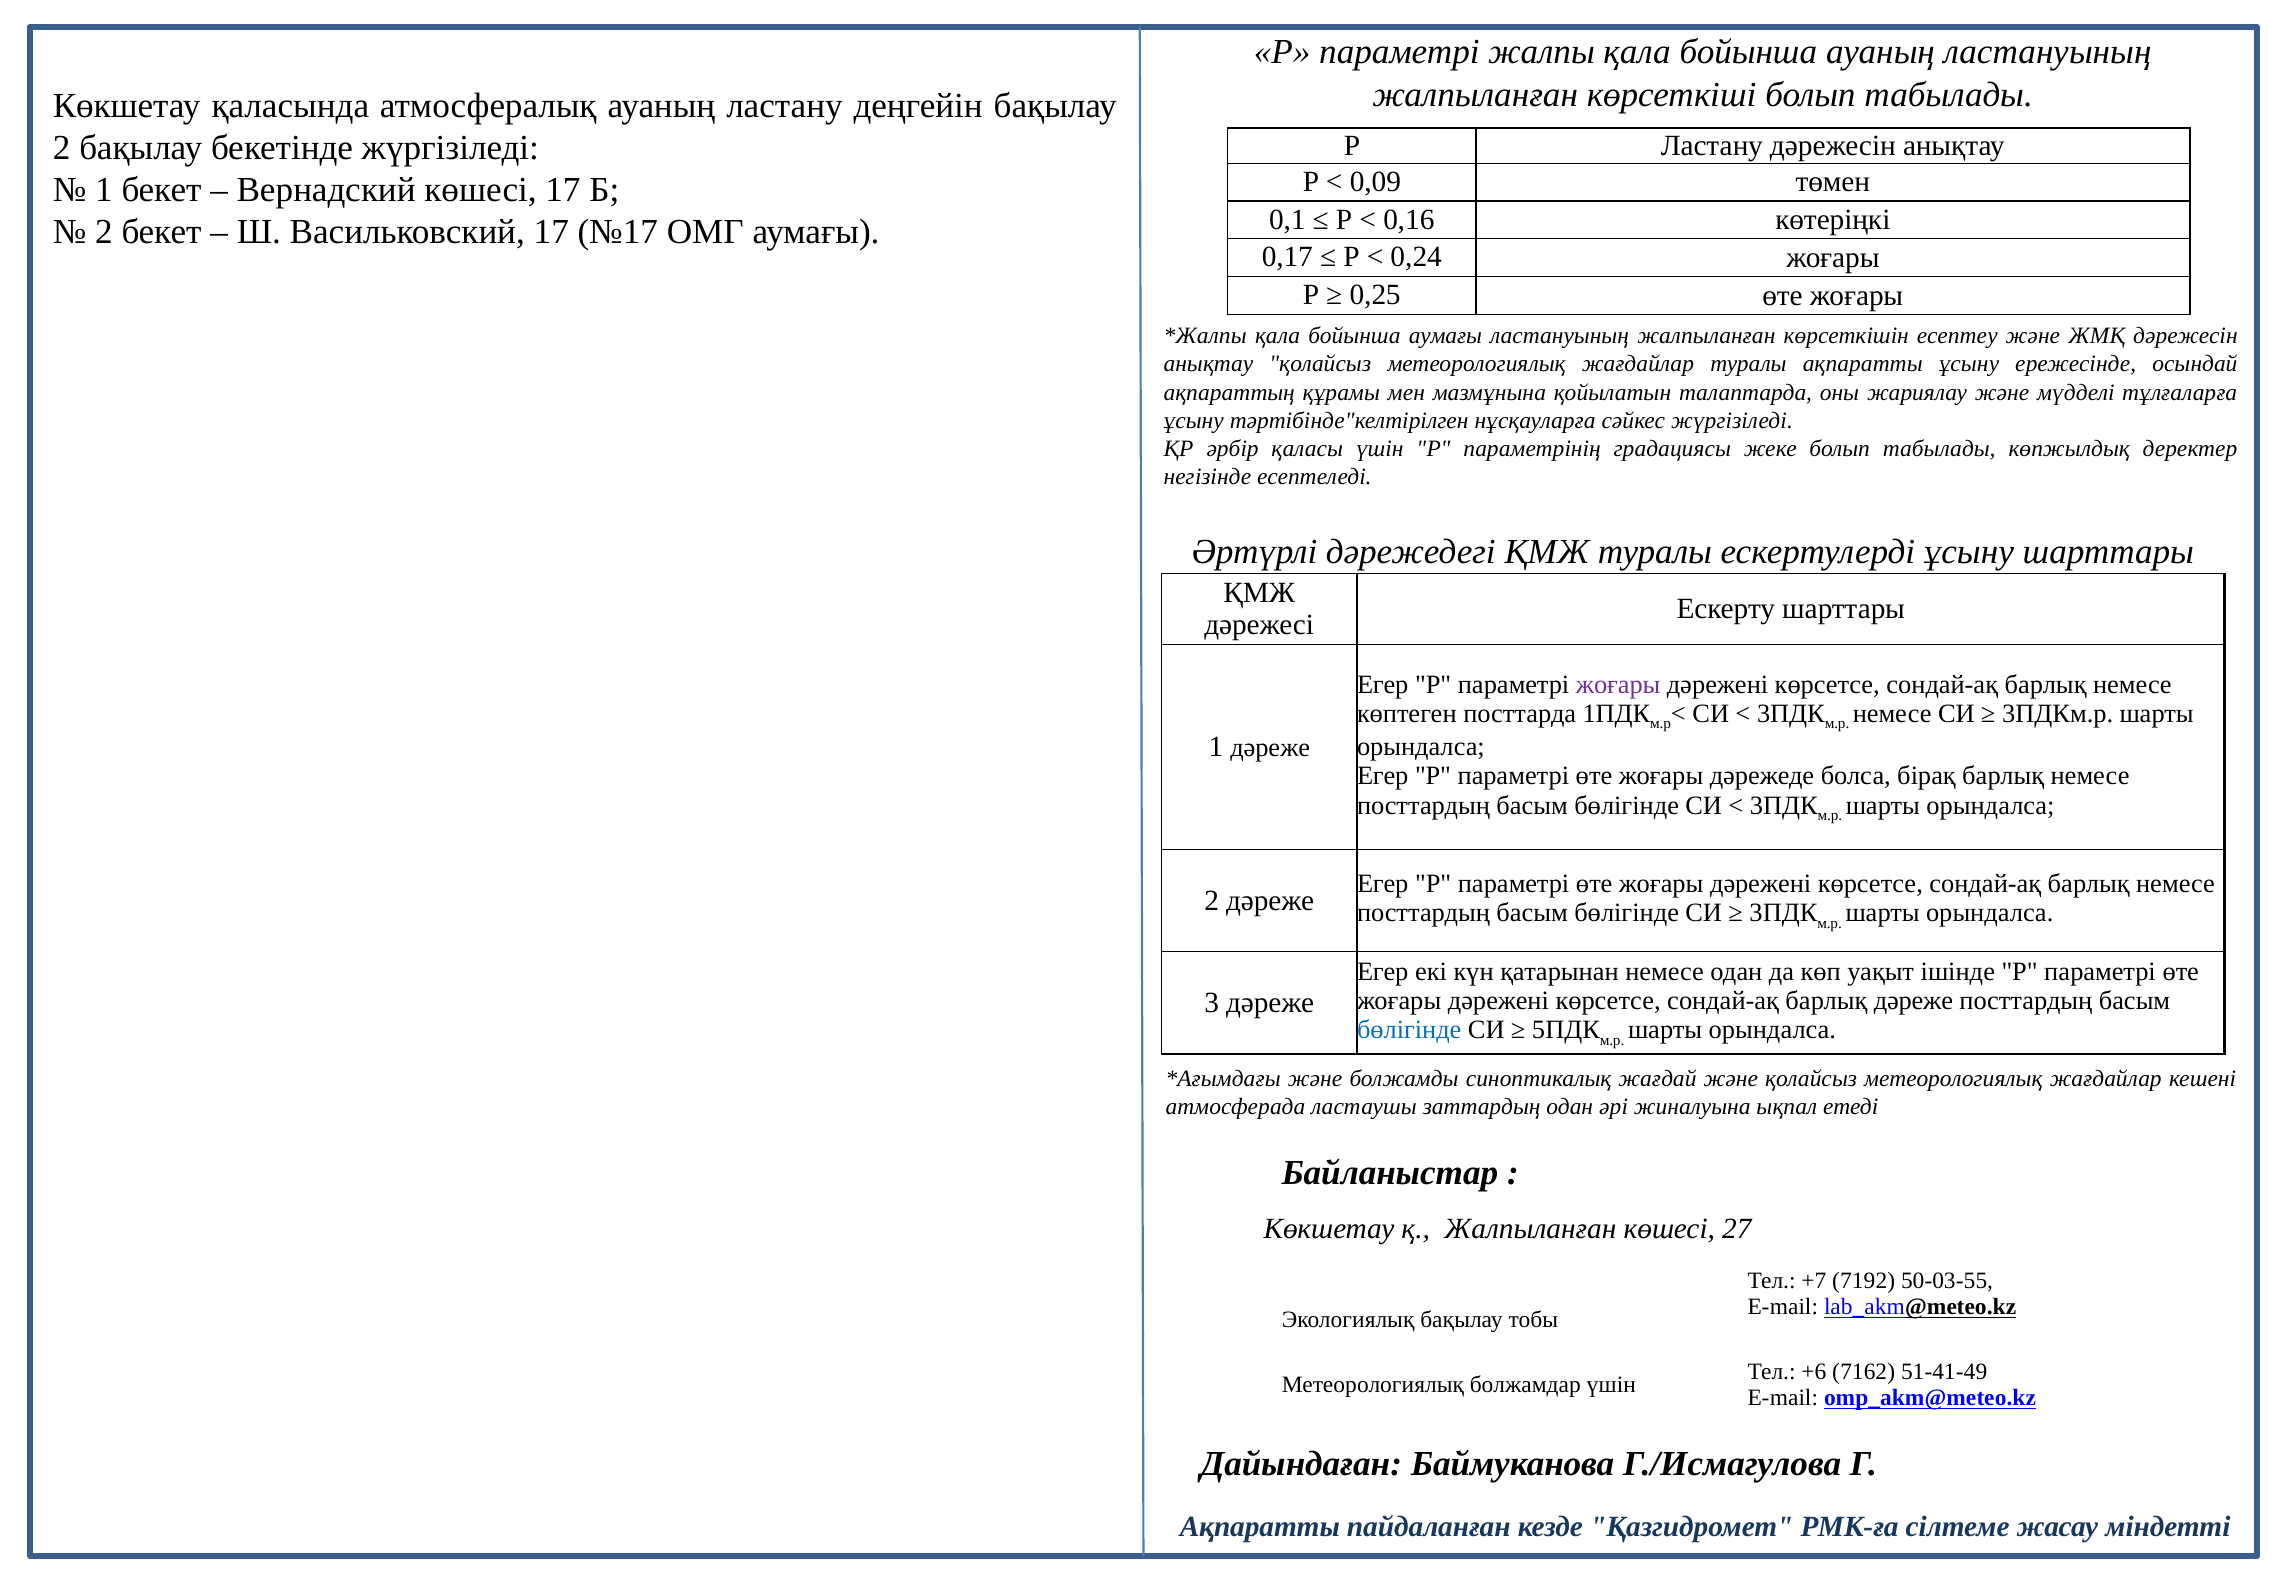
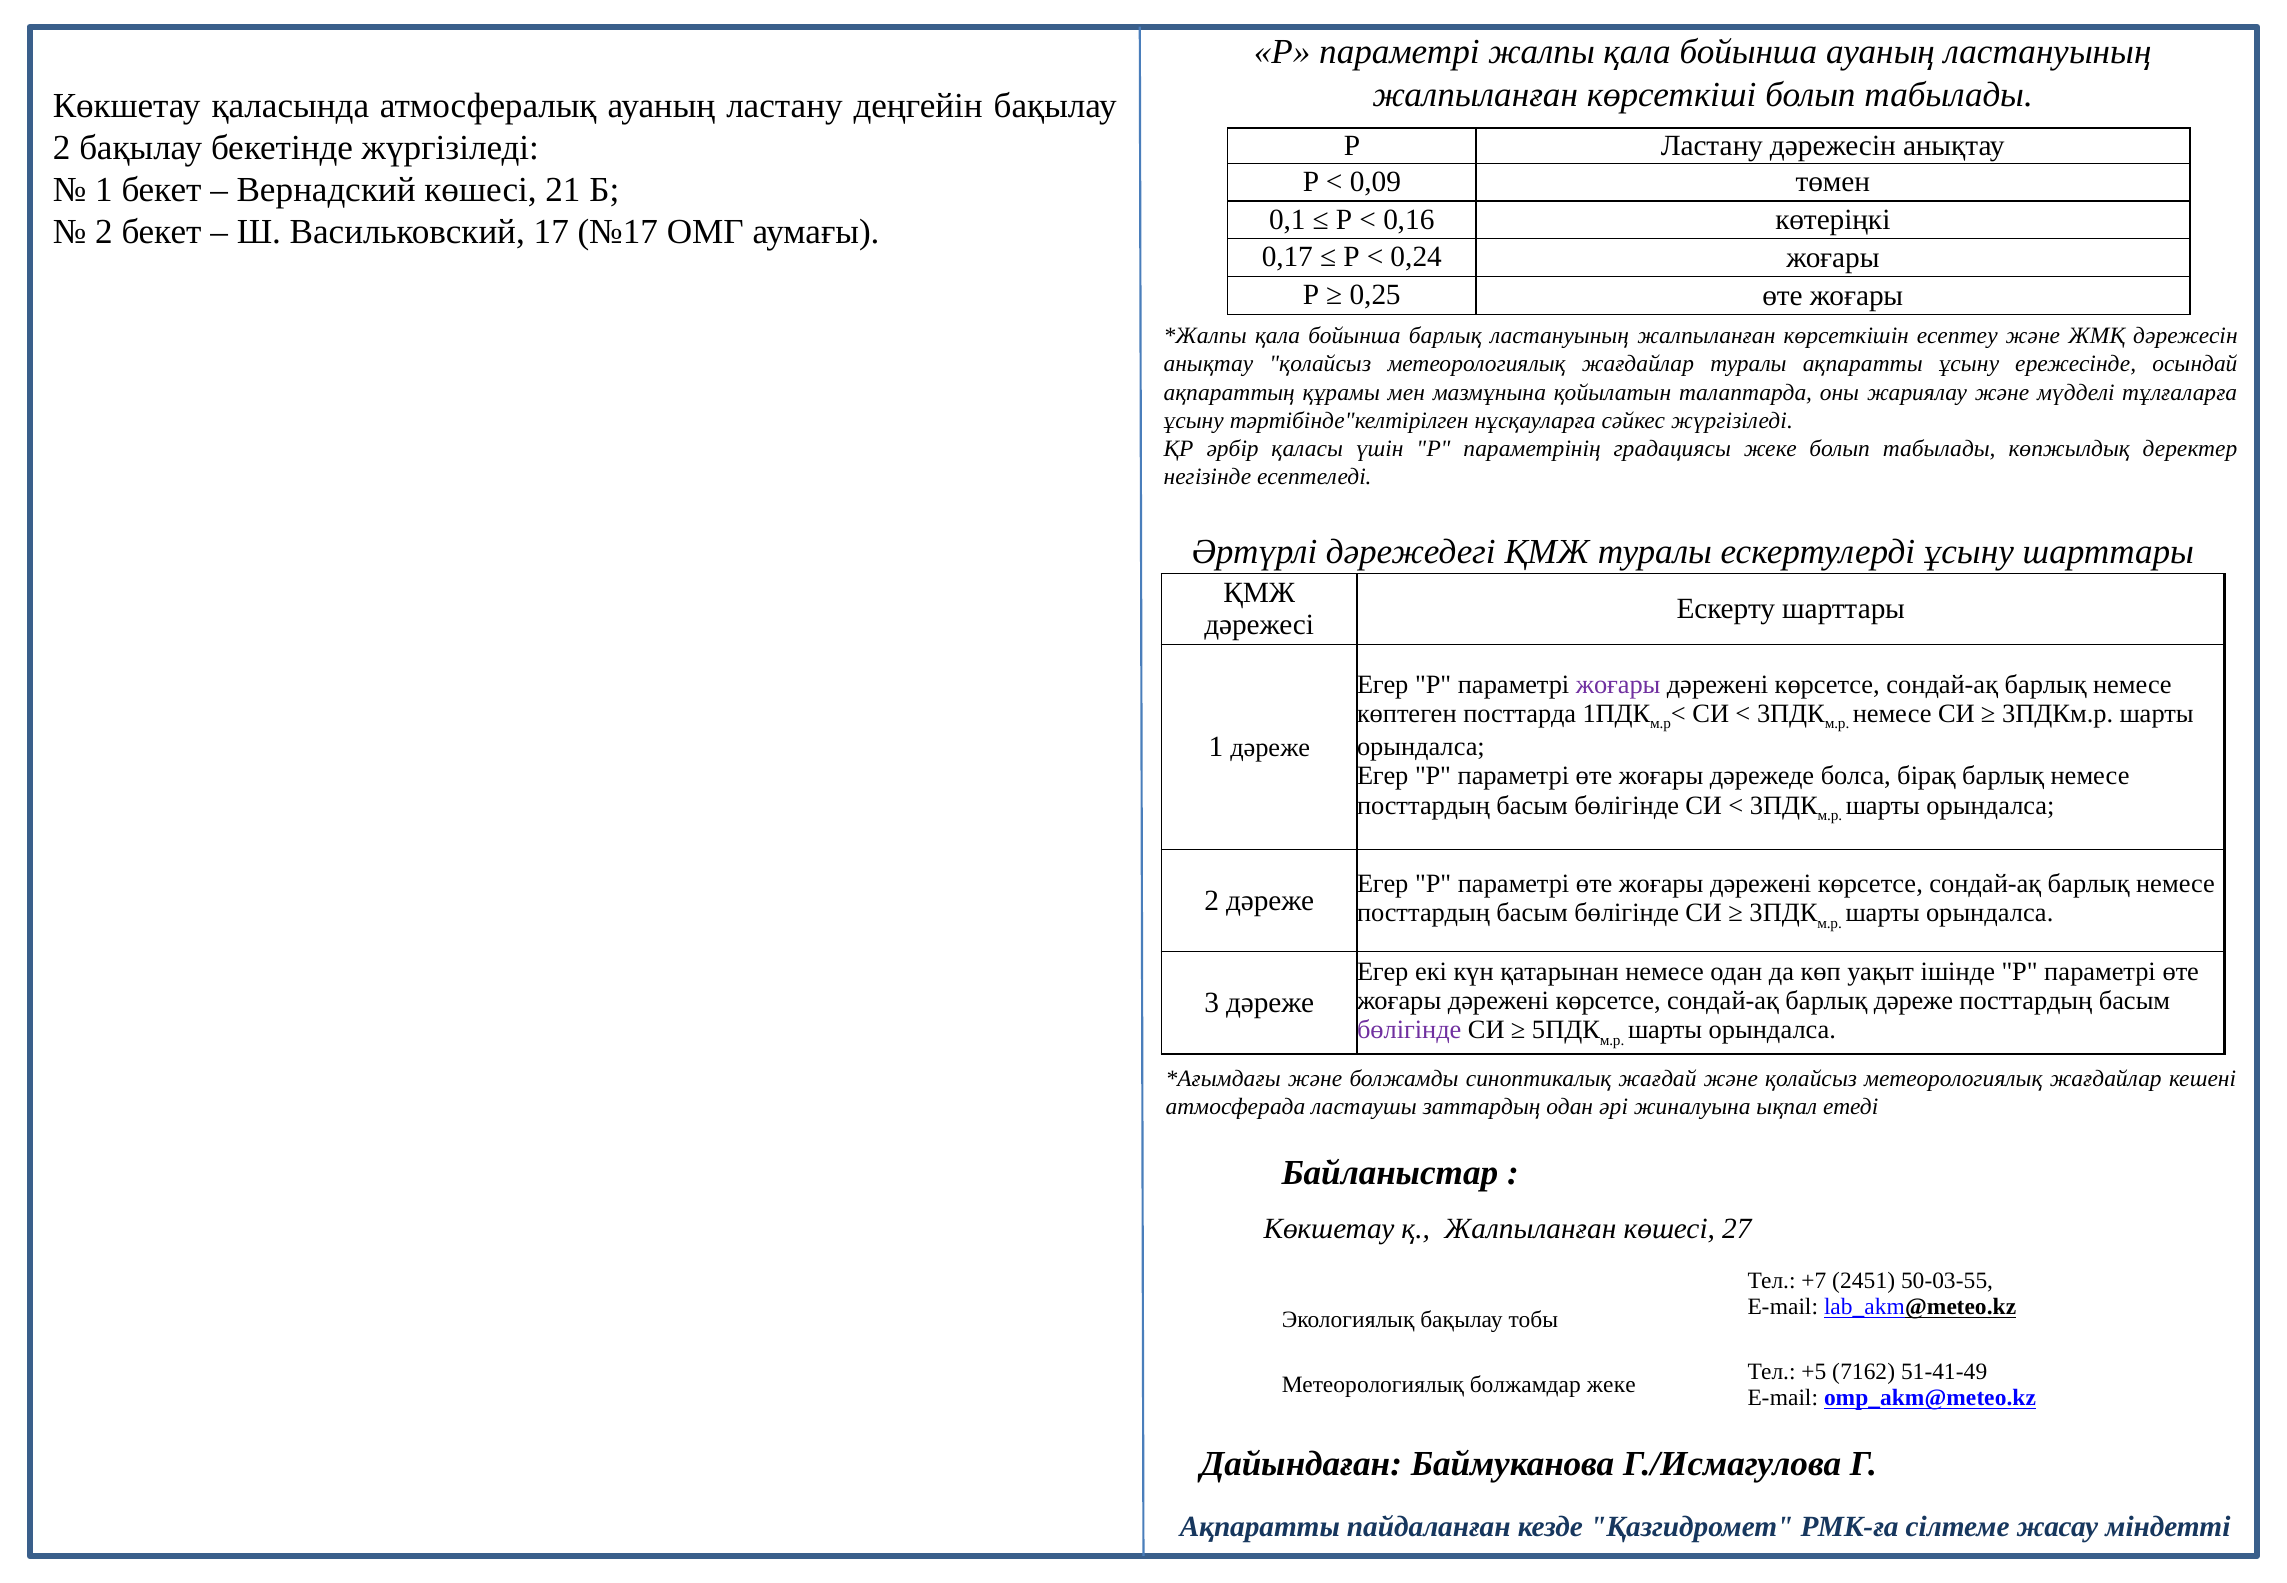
көшесі 17: 17 -> 21
бойынша аумағы: аумағы -> барлық
бөлігінде at (1409, 1030) colour: blue -> purple
7192: 7192 -> 2451
+6: +6 -> +5
болжамдар үшін: үшін -> жеке
